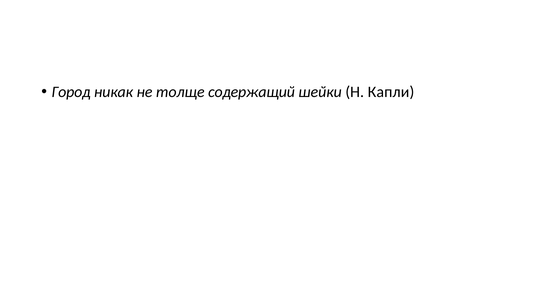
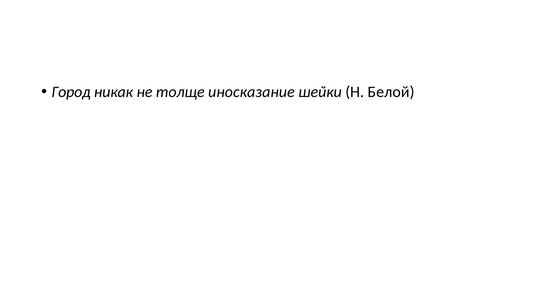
содержащий: содержащий -> иносказание
Капли: Капли -> Белой
